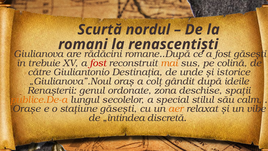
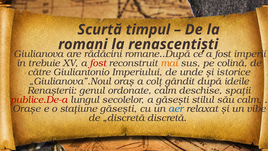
nordul: nordul -> timpul
fost găsești: găsești -> imperii
Destinația: Destinația -> Imperiului
ordonate zona: zona -> calm
publice.De-a colour: orange -> red
a special: special -> găsești
aer colour: orange -> blue
„întindea: „întindea -> „discretă
